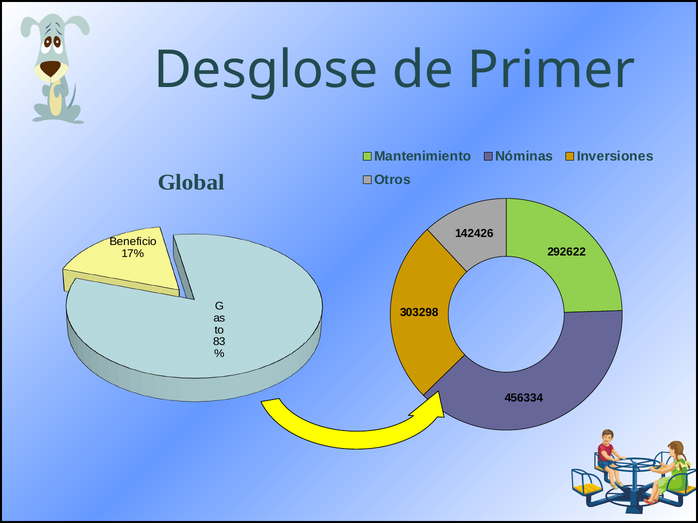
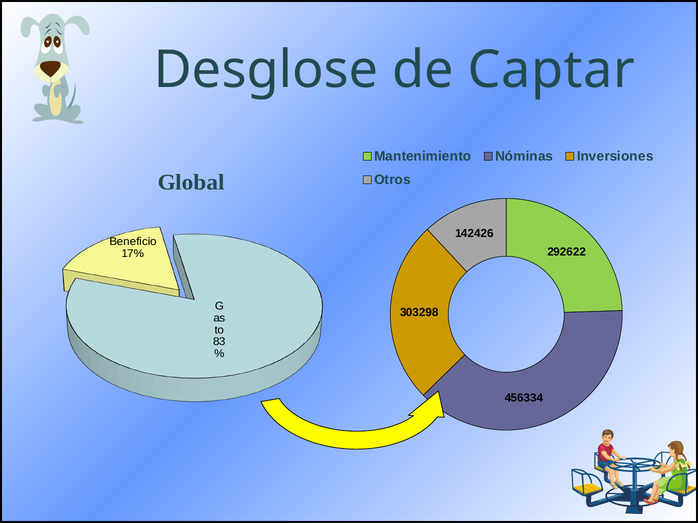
Primer: Primer -> Captar
